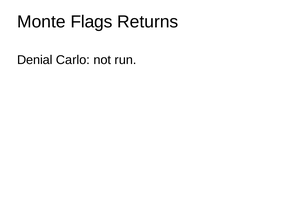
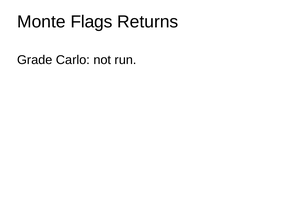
Denial: Denial -> Grade
